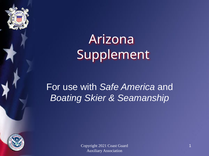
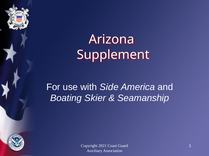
Safe: Safe -> Side
